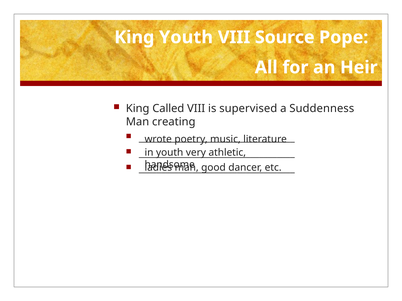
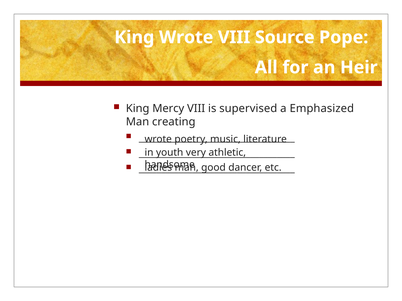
King Youth: Youth -> Wrote
Called: Called -> Mercy
Suddenness: Suddenness -> Emphasized
